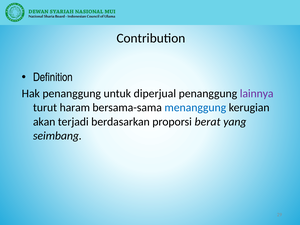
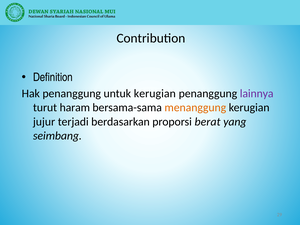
untuk diperjual: diperjual -> kerugian
menanggung colour: blue -> orange
akan: akan -> jujur
